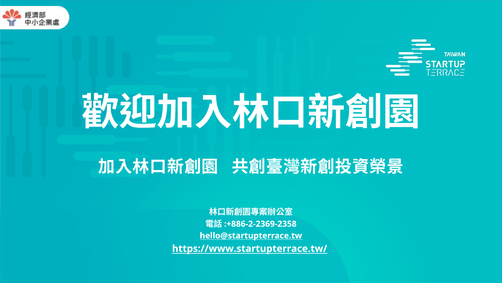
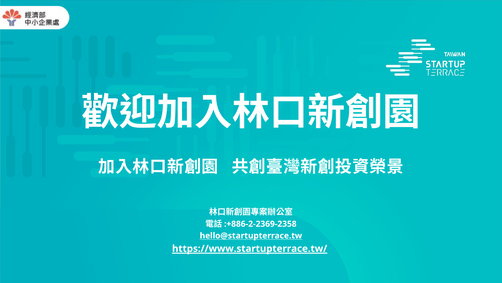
https://www.startupterrace.tw/ underline: none -> present
